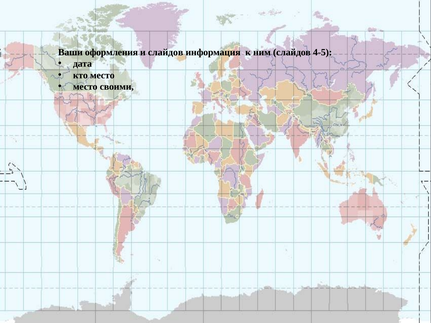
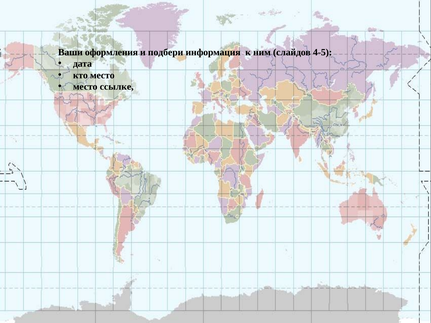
и слайдов: слайдов -> подбери
своими: своими -> ссылке
